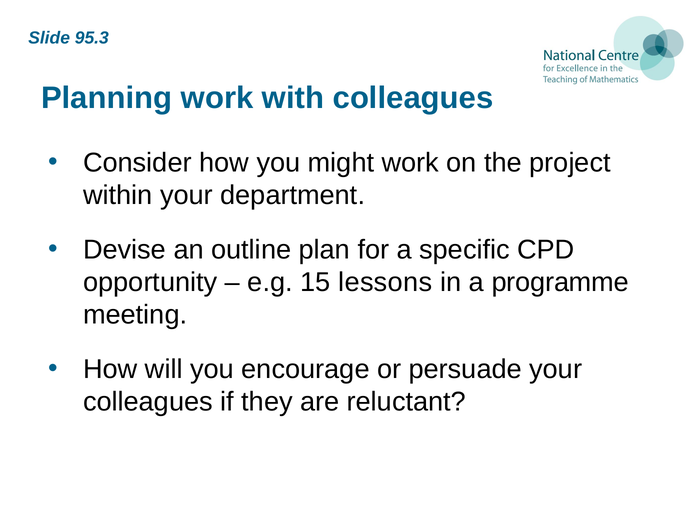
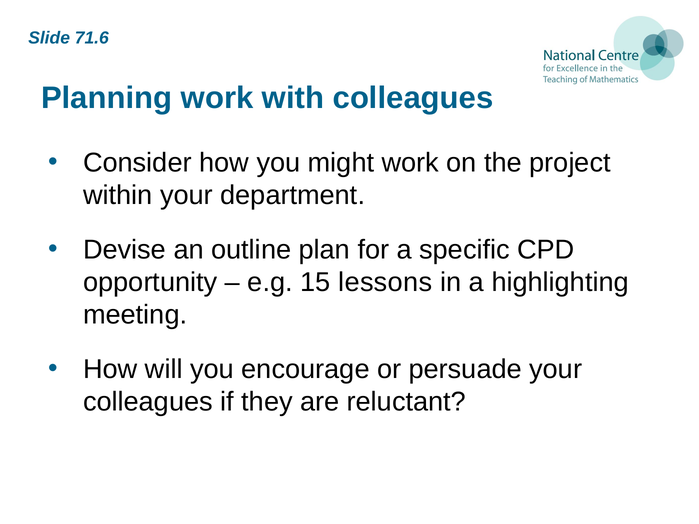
95.3: 95.3 -> 71.6
programme: programme -> highlighting
